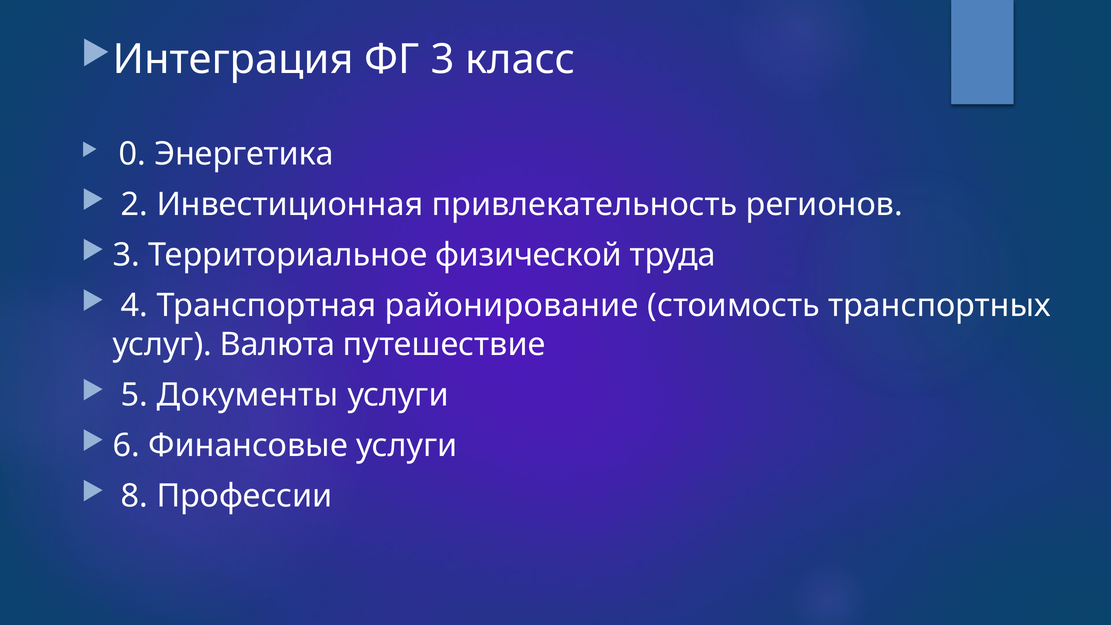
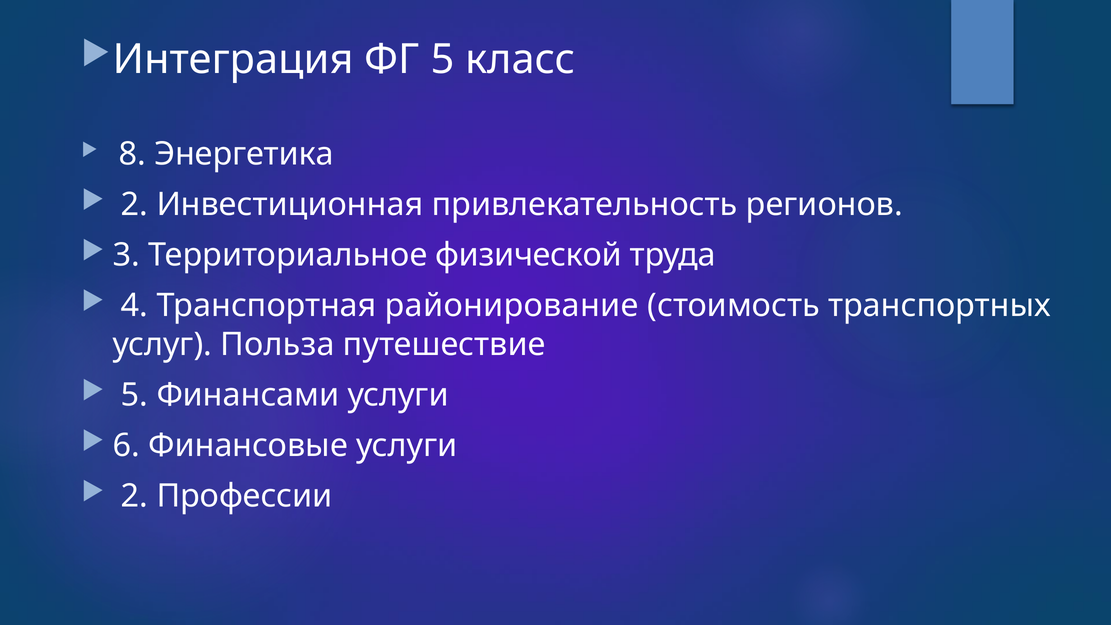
ФГ 3: 3 -> 5
0: 0 -> 8
Валюта: Валюта -> Польза
Документы: Документы -> Финансами
8 at (135, 496): 8 -> 2
